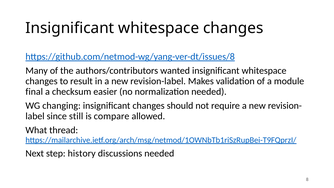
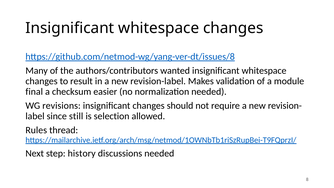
changing: changing -> revisions
compare: compare -> selection
What: What -> Rules
